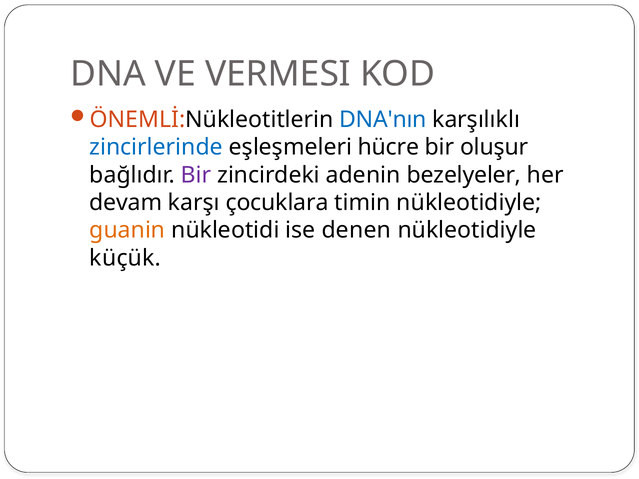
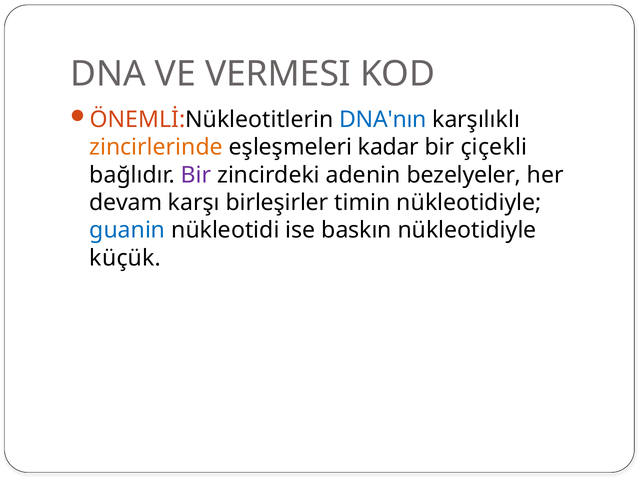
zincirlerinde colour: blue -> orange
hücre: hücre -> kadar
oluşur: oluşur -> çiçekli
çocuklara: çocuklara -> birleşirler
guanin colour: orange -> blue
denen: denen -> baskın
